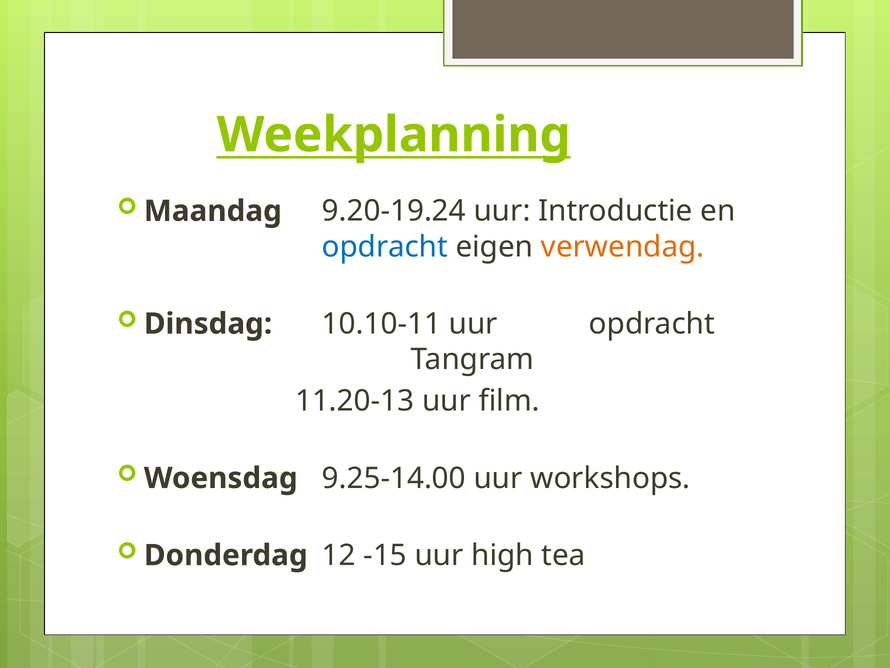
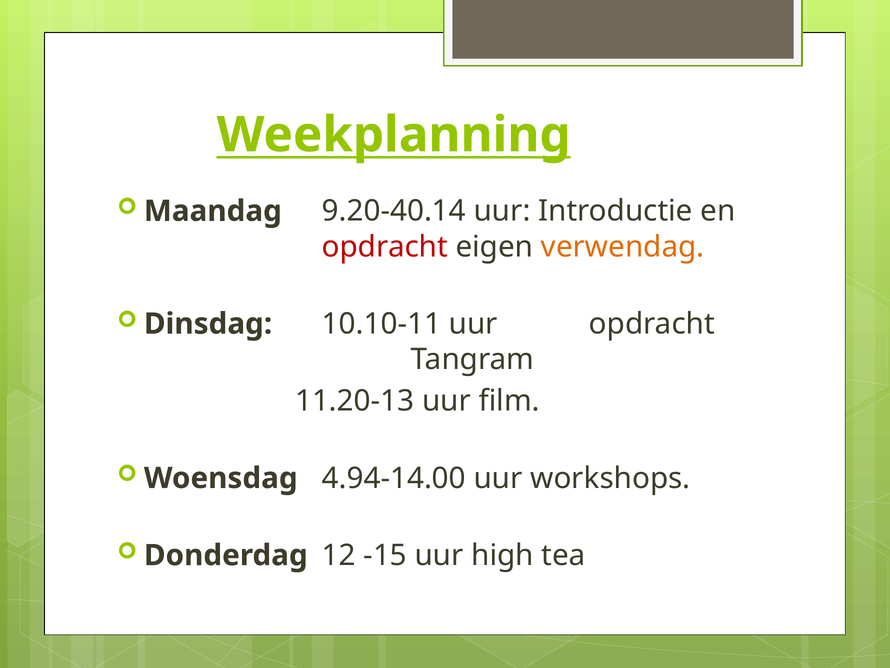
9.20-19.24: 9.20-19.24 -> 9.20-40.14
opdracht at (385, 247) colour: blue -> red
9.25-14.00: 9.25-14.00 -> 4.94-14.00
